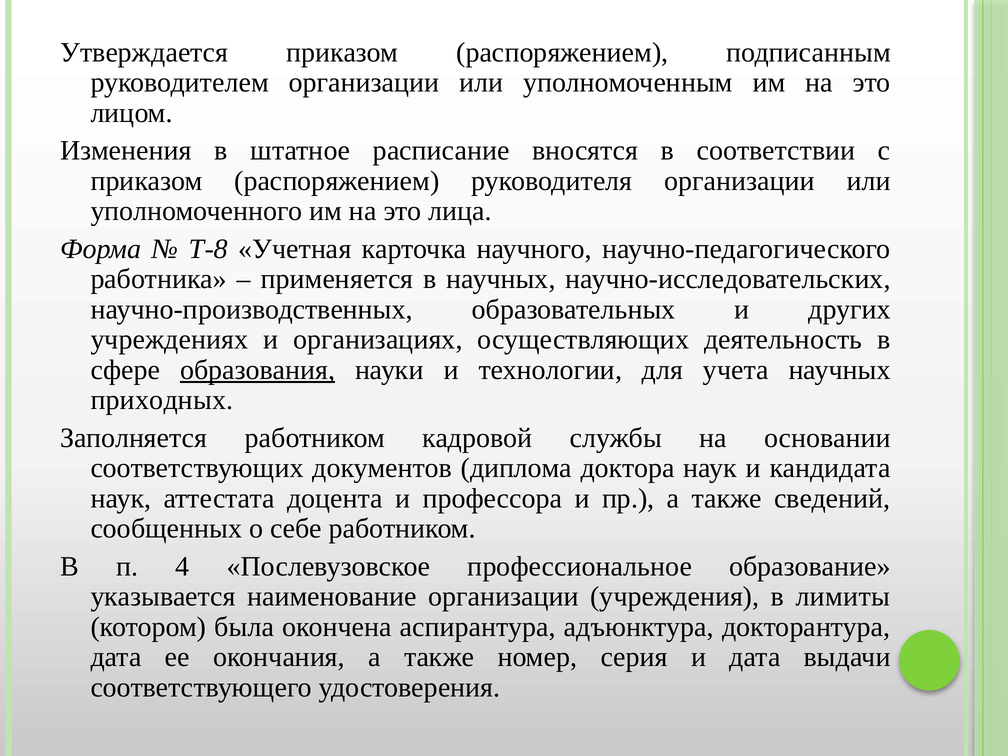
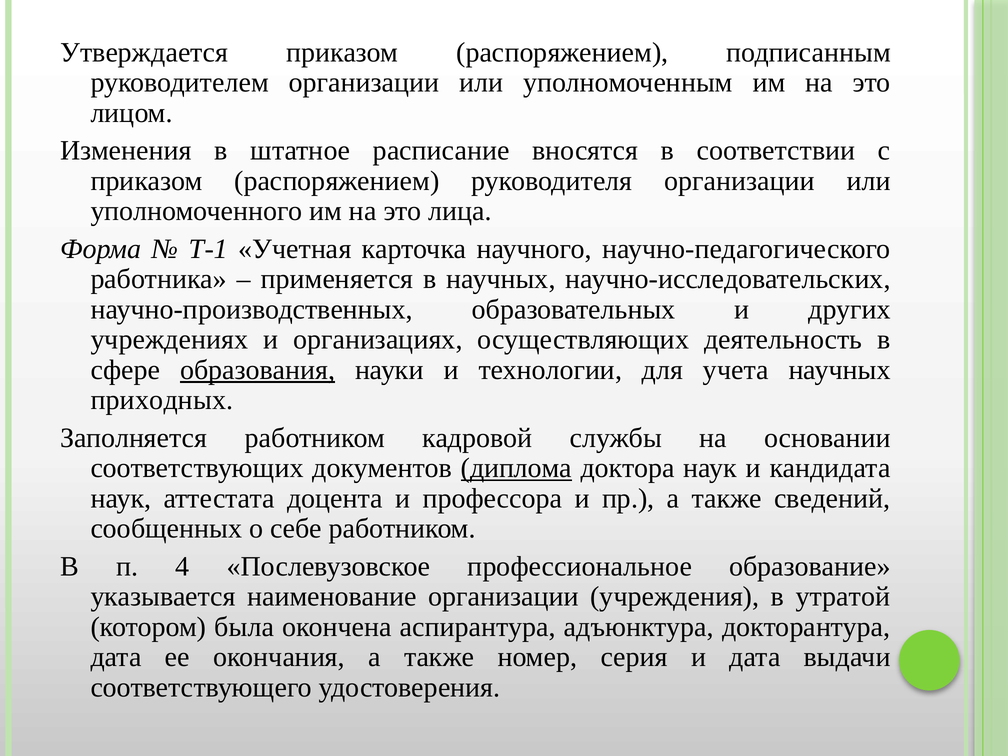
Т-8: Т-8 -> Т-1
диплома underline: none -> present
лимиты: лимиты -> утратой
